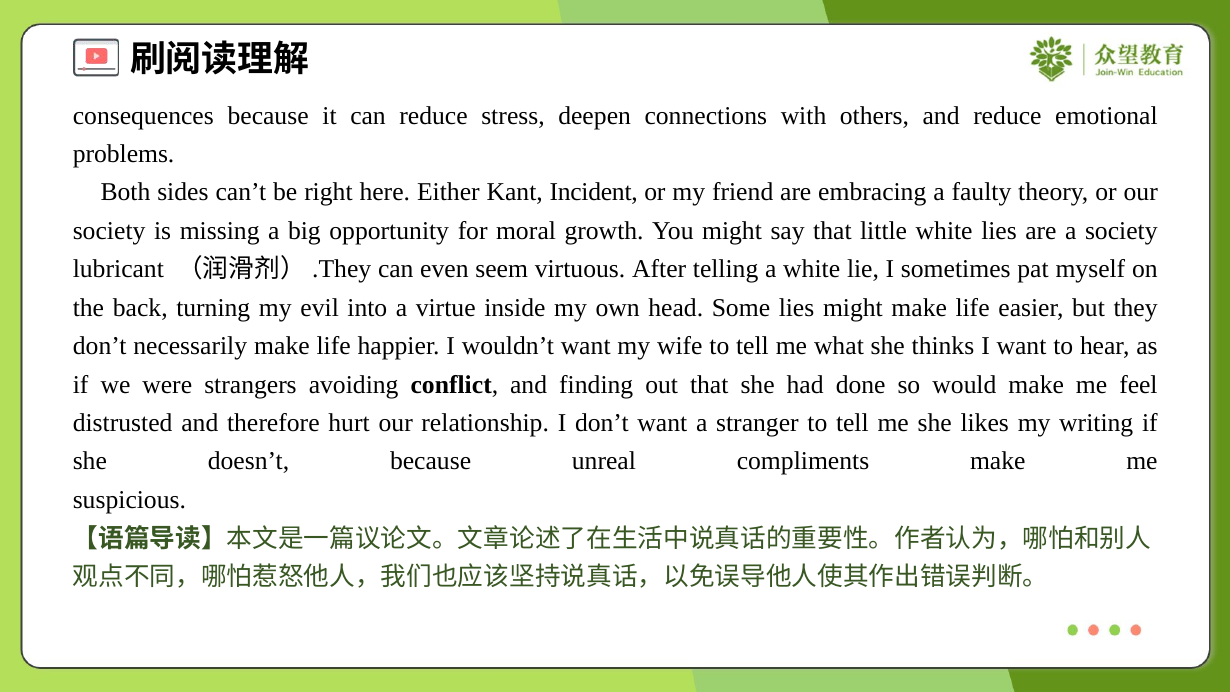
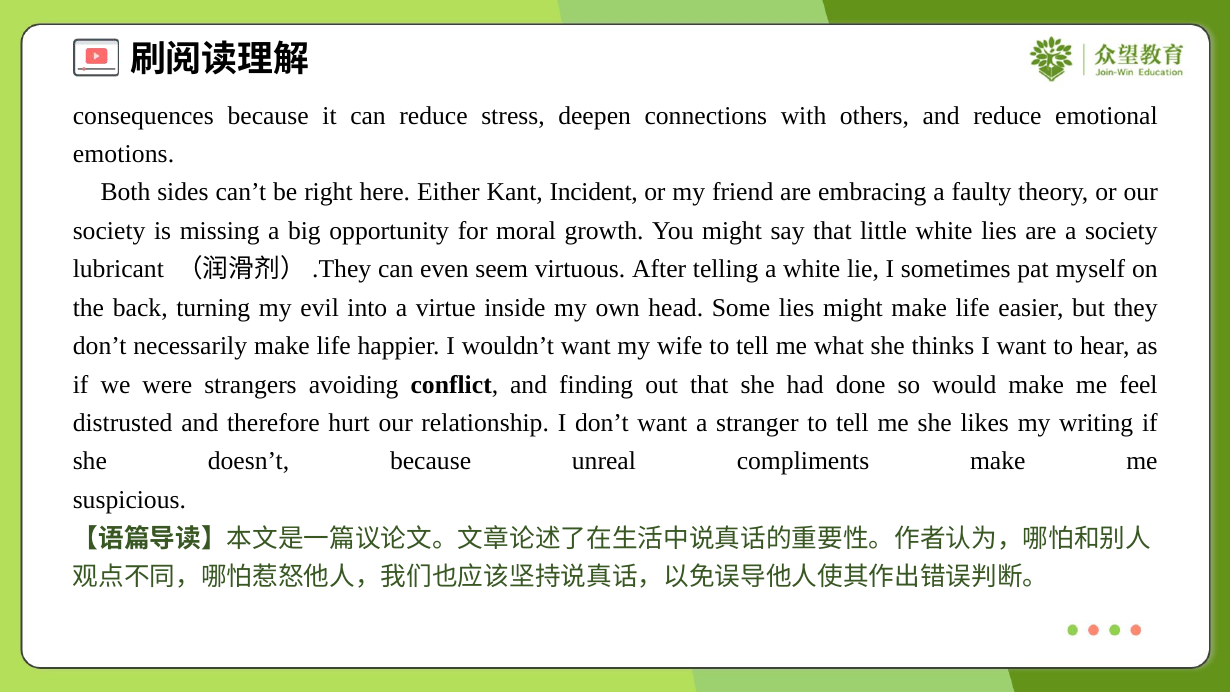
problems: problems -> emotions
